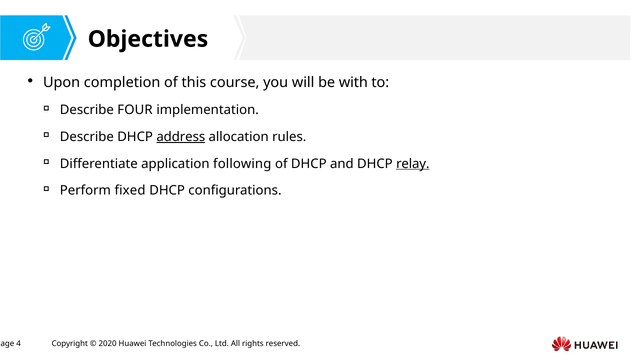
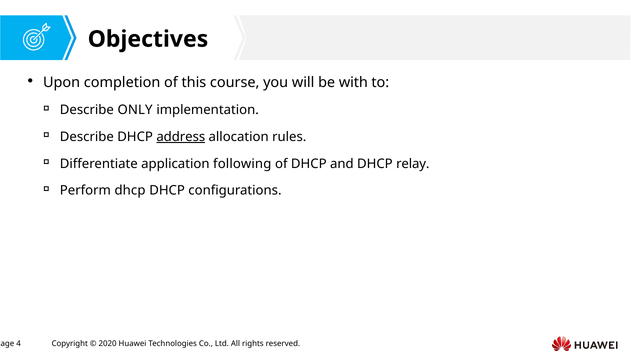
FOUR: FOUR -> ONLY
relay underline: present -> none
Perform fixed: fixed -> dhcp
